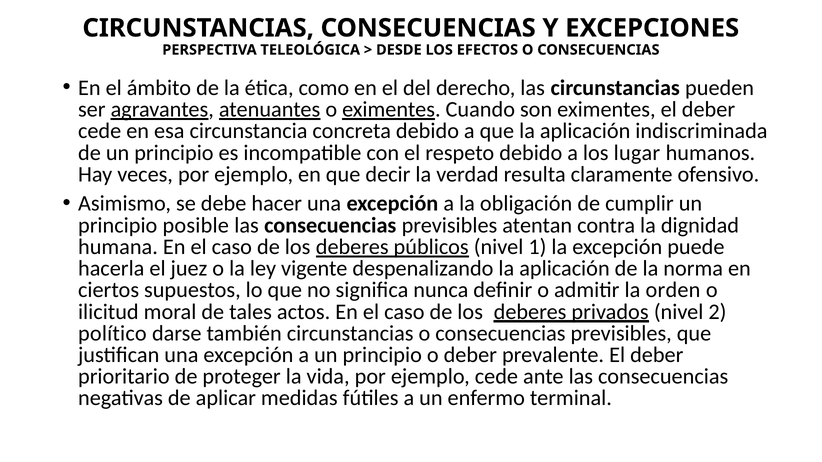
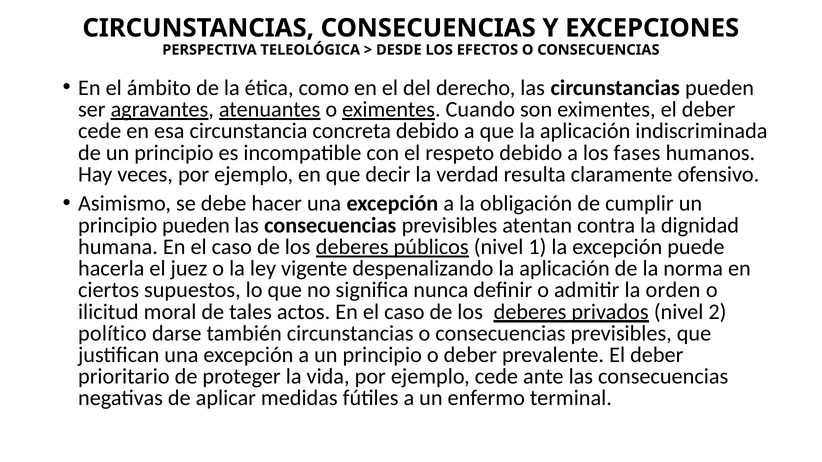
lugar: lugar -> fases
principio posible: posible -> pueden
